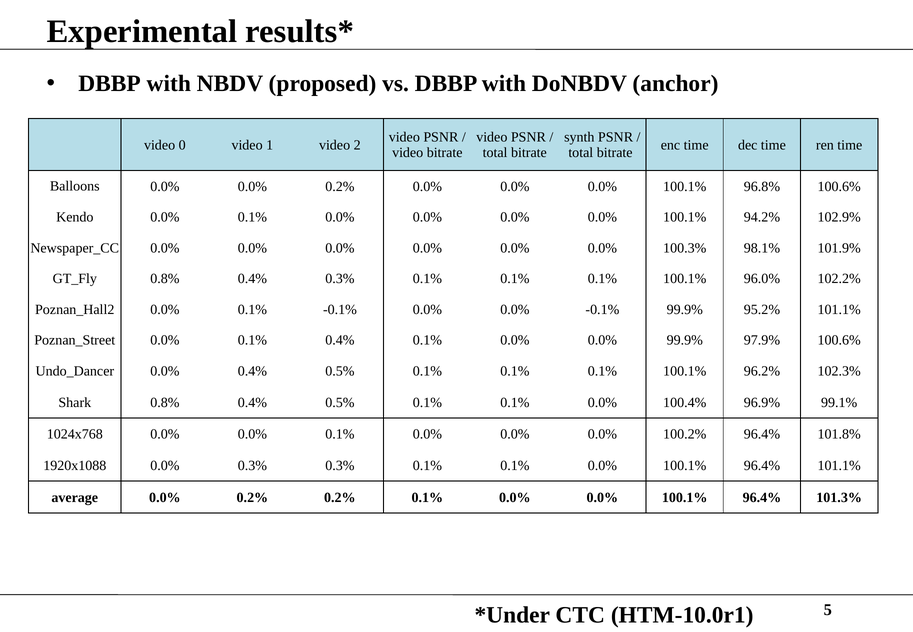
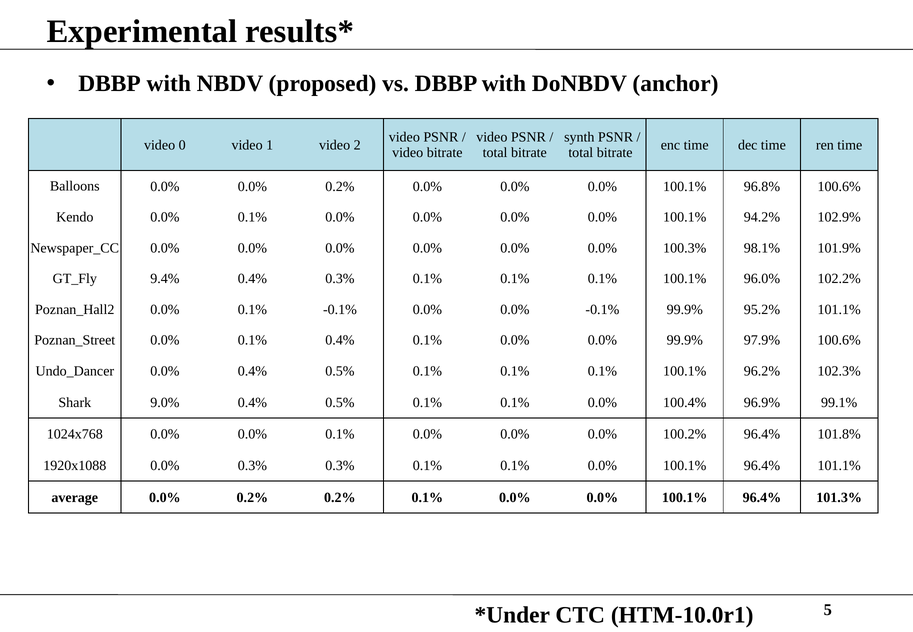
0.8% at (165, 279): 0.8% -> 9.4%
Shark 0.8%: 0.8% -> 9.0%
